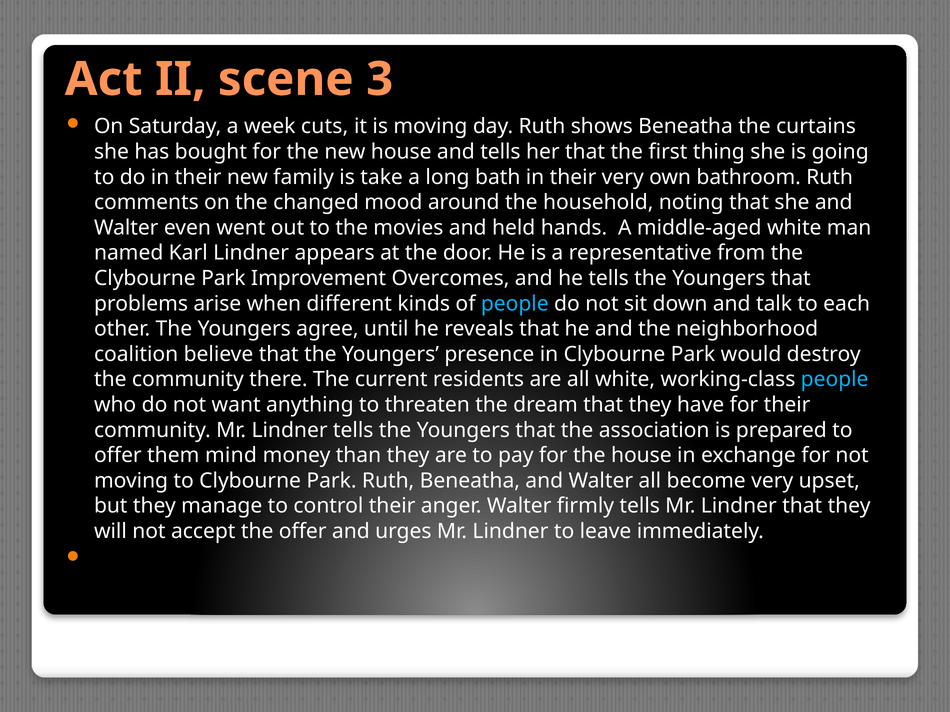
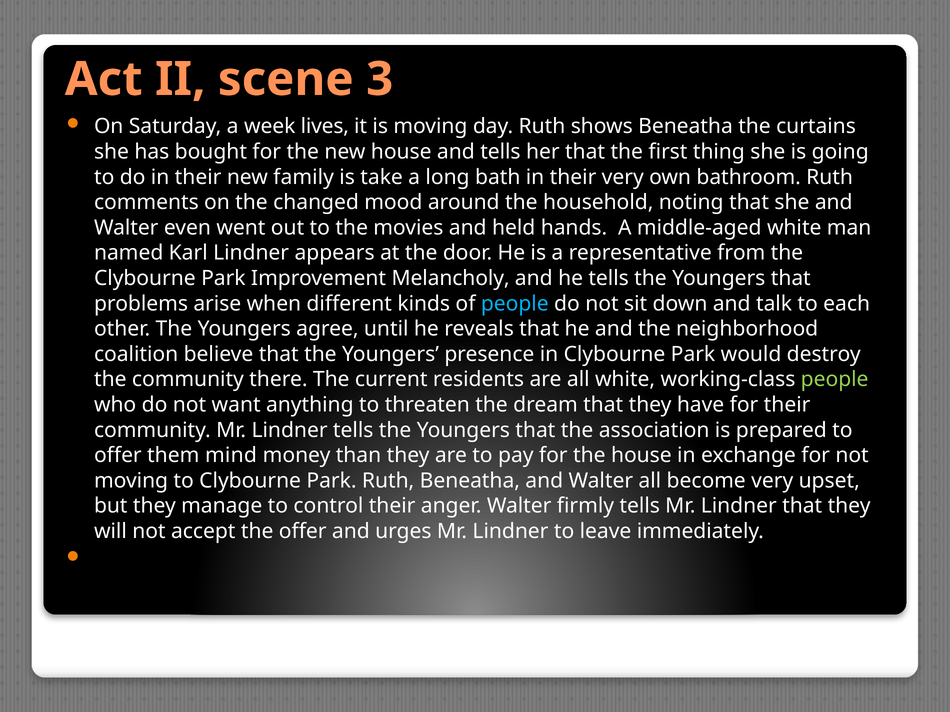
cuts: cuts -> lives
Overcomes: Overcomes -> Melancholy
people at (835, 380) colour: light blue -> light green
